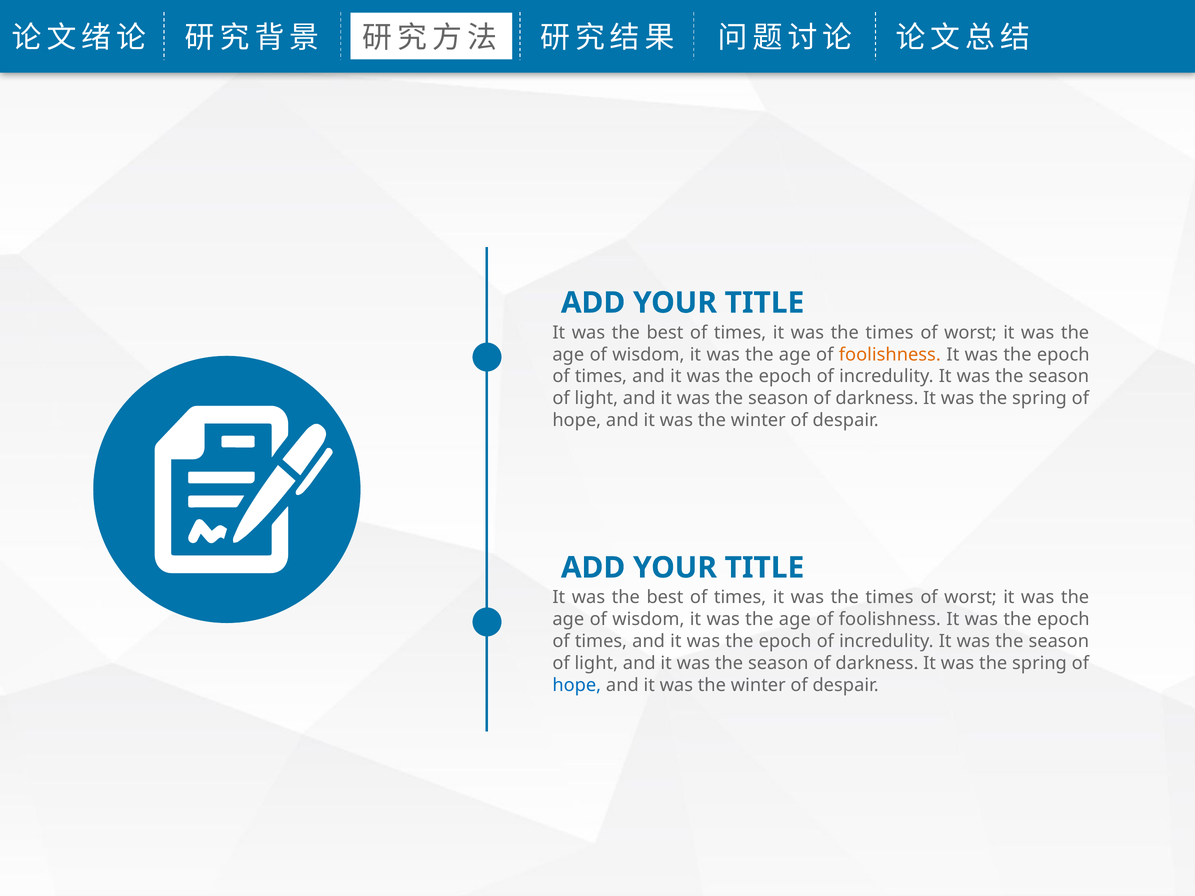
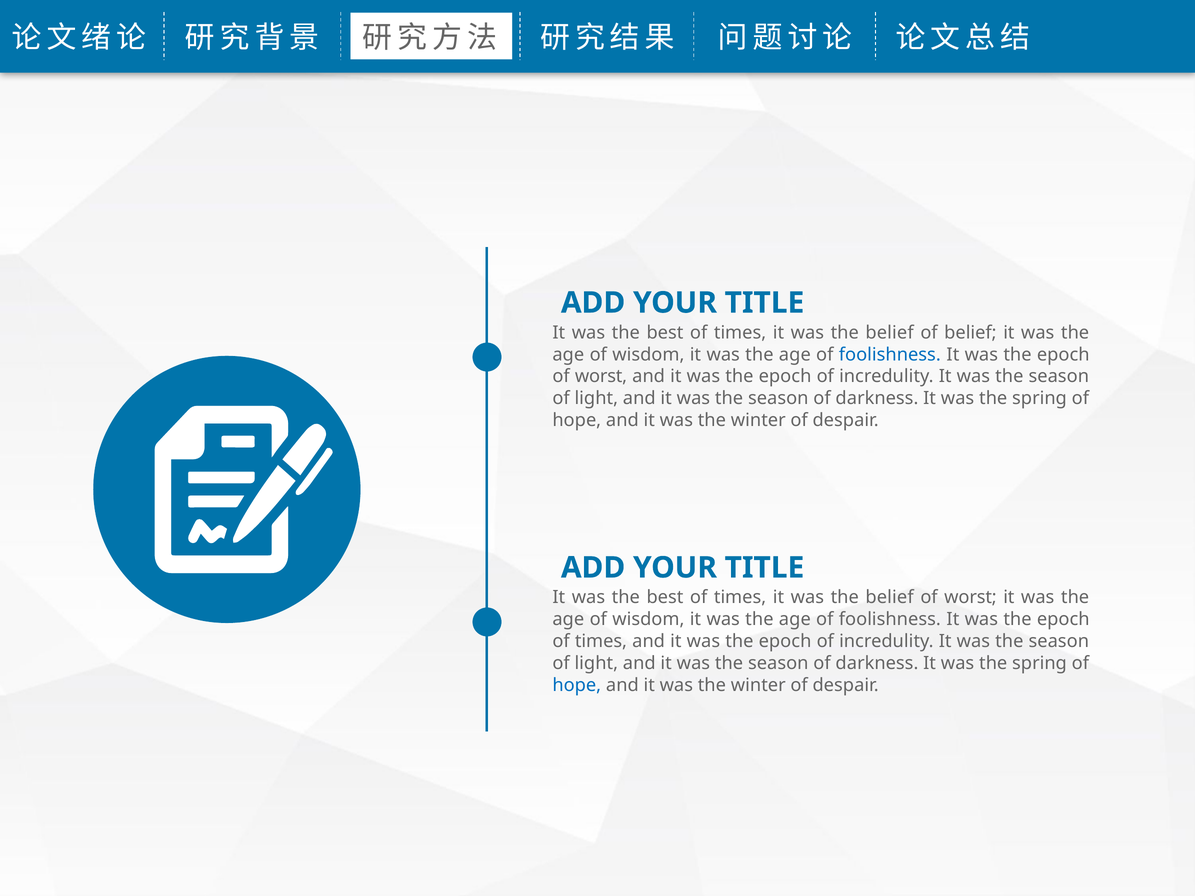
times at (890, 333): times -> belief
worst at (971, 333): worst -> belief
foolishness at (890, 355) colour: orange -> blue
times at (601, 377): times -> worst
times at (890, 598): times -> belief
